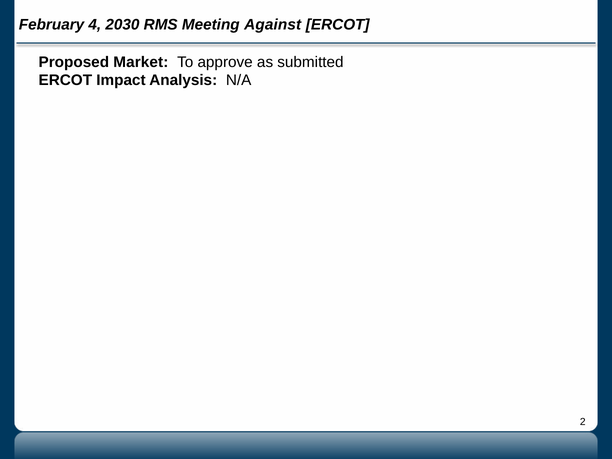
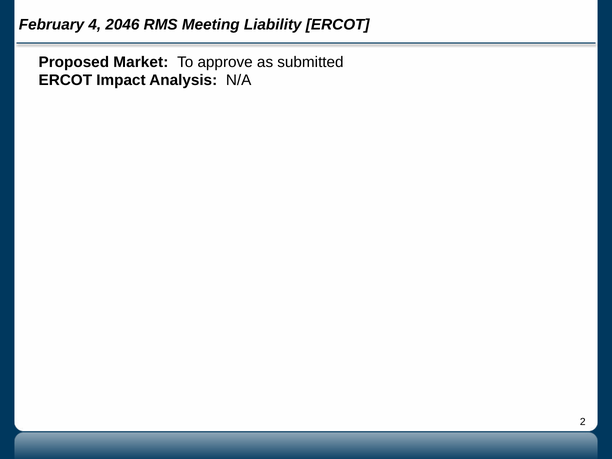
2030: 2030 -> 2046
Against: Against -> Liability
